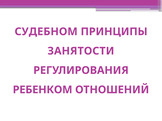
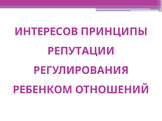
СУДЕБНОМ: СУДЕБНОМ -> ИНТЕРЕСОВ
ЗАНЯТОСТИ: ЗАНЯТОСТИ -> РЕПУТАЦИИ
